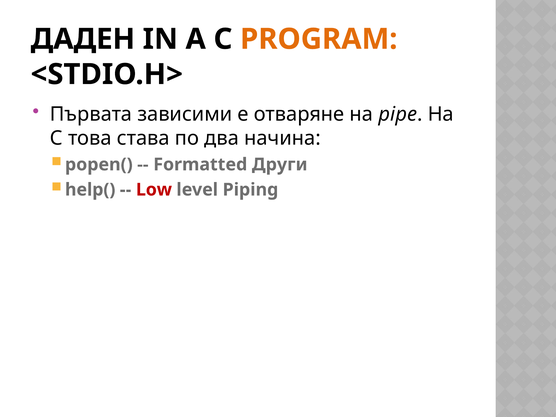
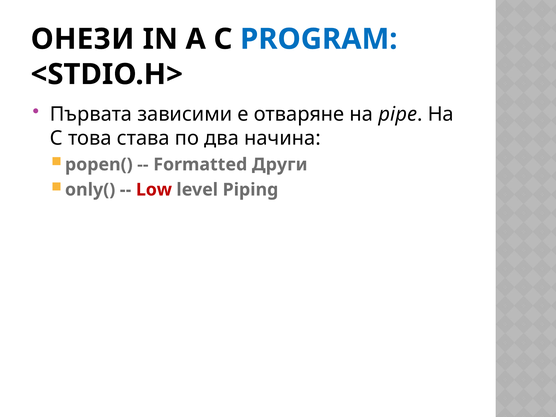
ДАДЕН: ДАДЕН -> ОНЕЗИ
PROGRAM colour: orange -> blue
help(: help( -> only(
